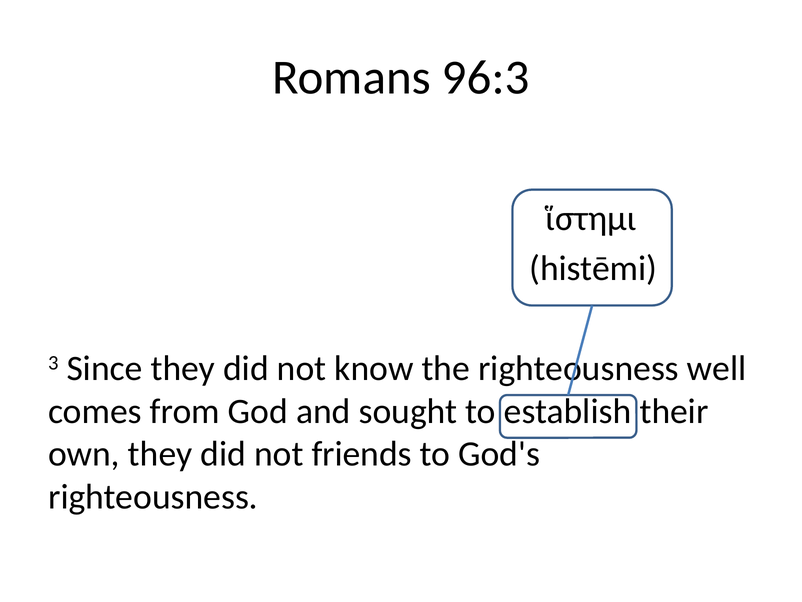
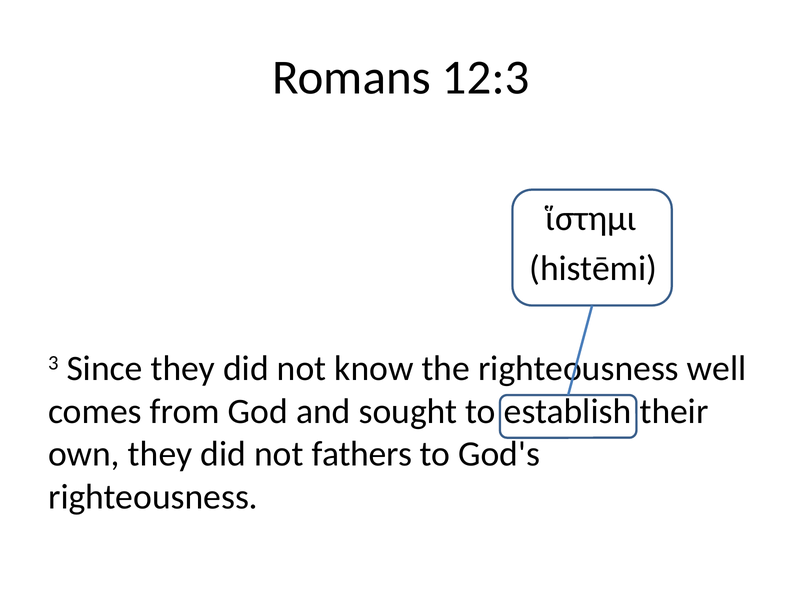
96:3: 96:3 -> 12:3
friends: friends -> fathers
